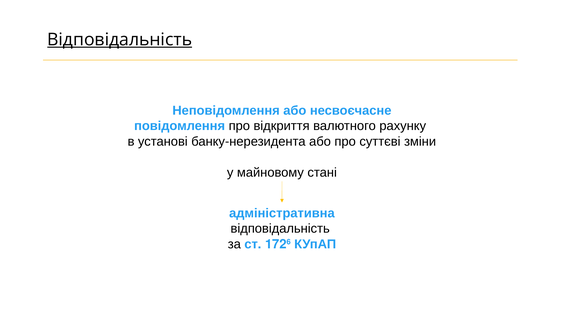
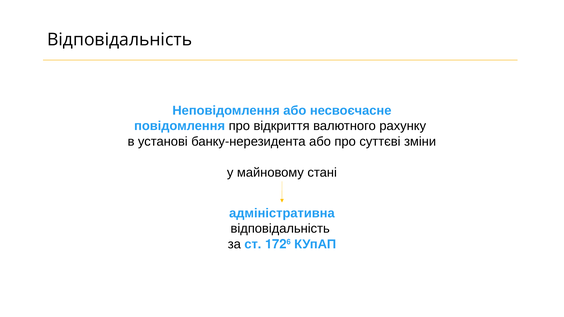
Відповідальність at (120, 40) underline: present -> none
